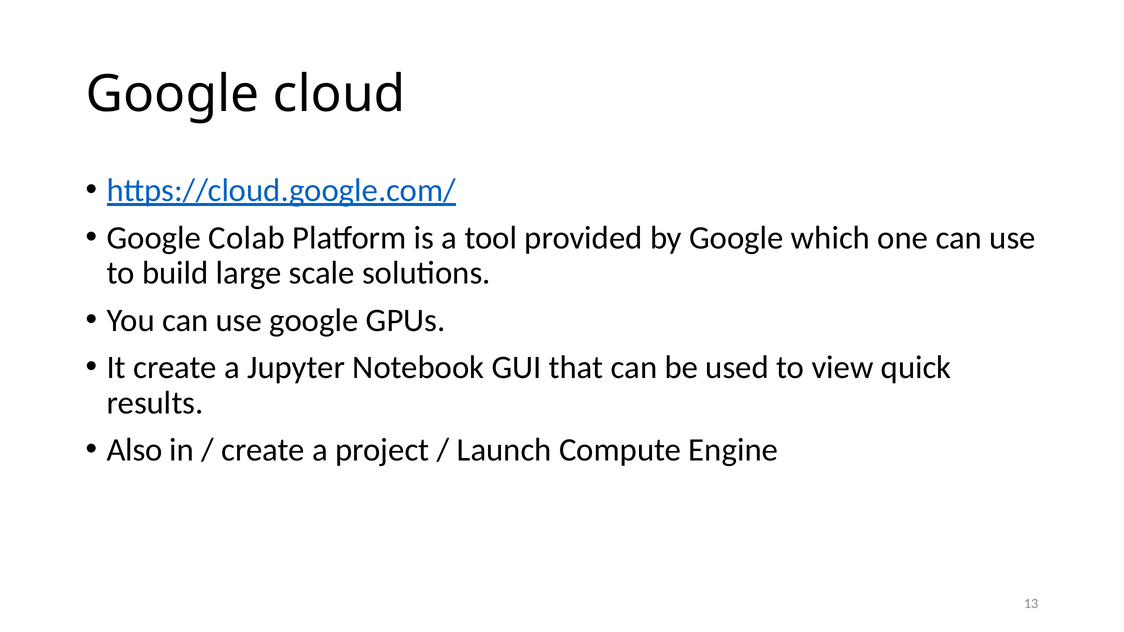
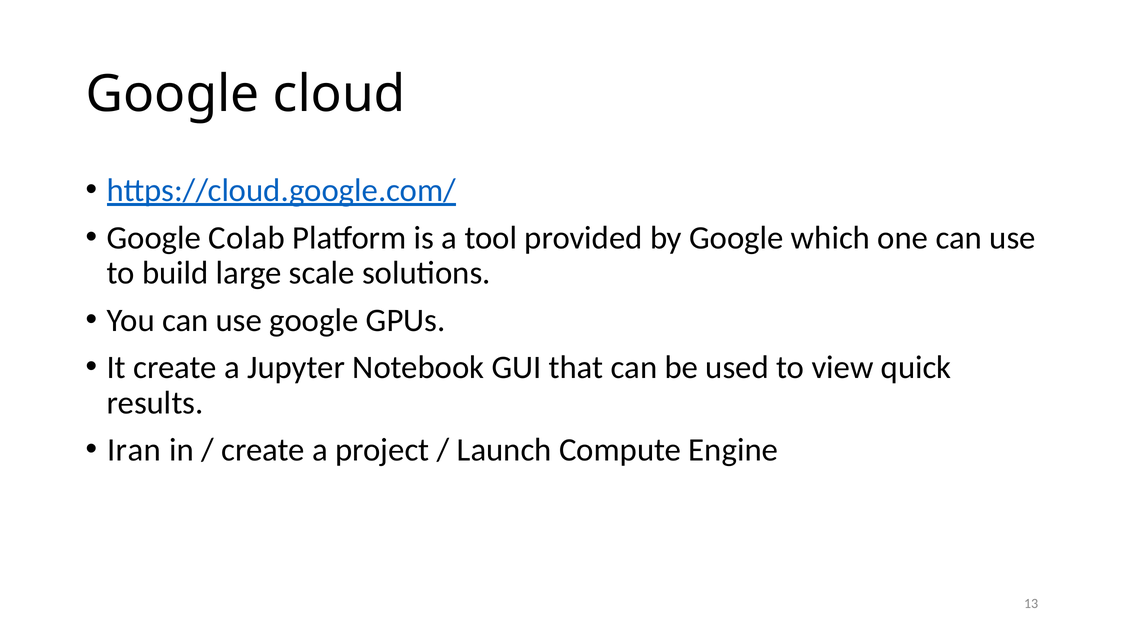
Also: Also -> Iran
